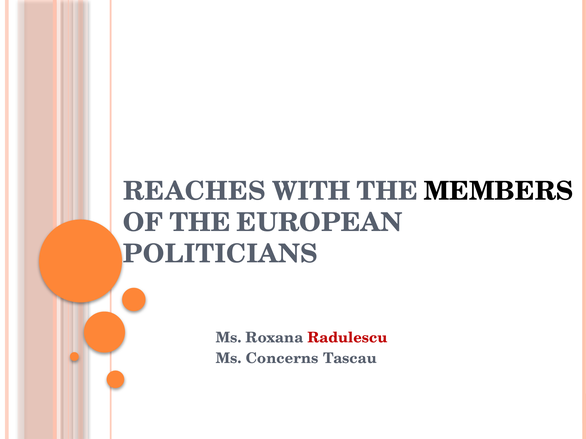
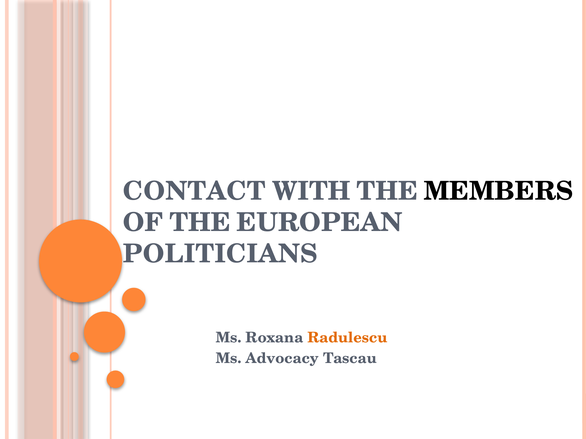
REACHES: REACHES -> CONTACT
Radulescu colour: red -> orange
Concerns: Concerns -> Advocacy
